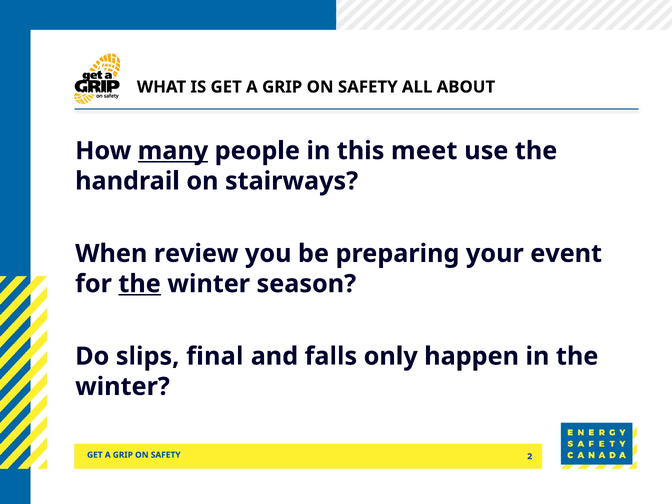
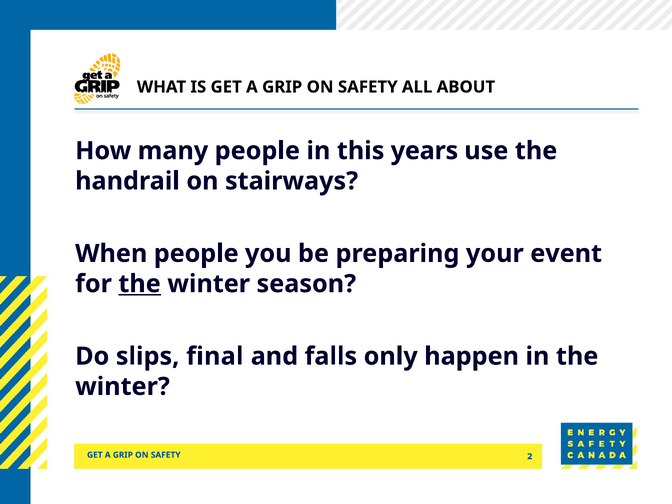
many underline: present -> none
meet: meet -> years
When review: review -> people
